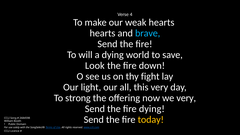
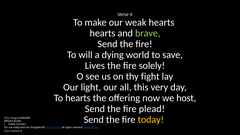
brave colour: light blue -> light green
Look: Look -> Lives
fire down: down -> solely
To strong: strong -> hearts
we very: very -> host
fire dying: dying -> plead
